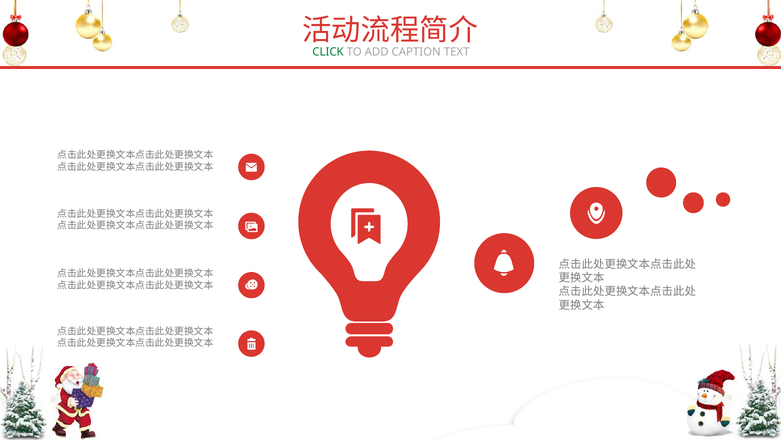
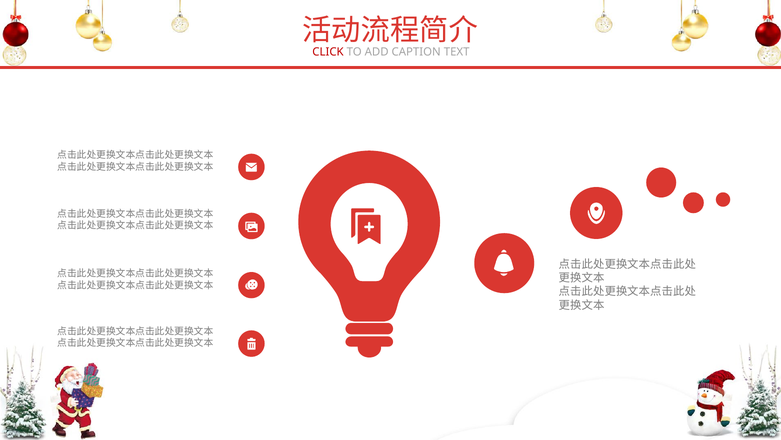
CLICK colour: green -> red
